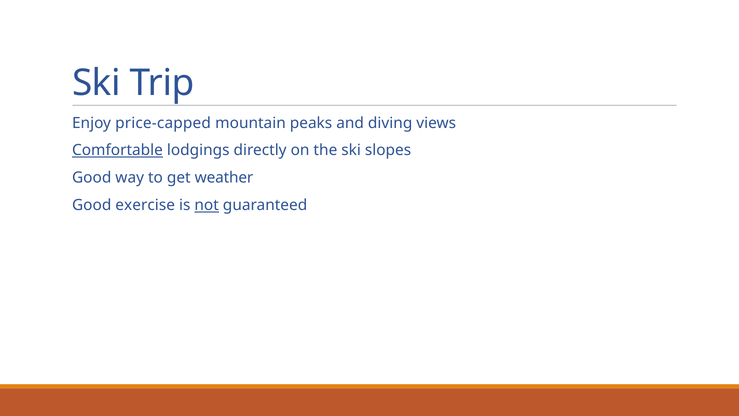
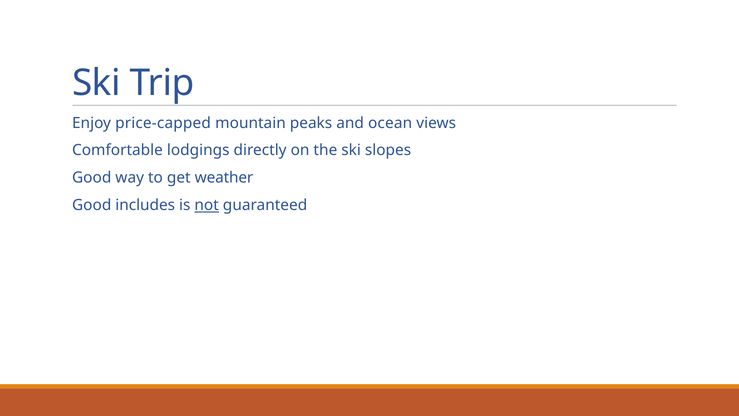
diving: diving -> ocean
Comfortable underline: present -> none
exercise: exercise -> includes
